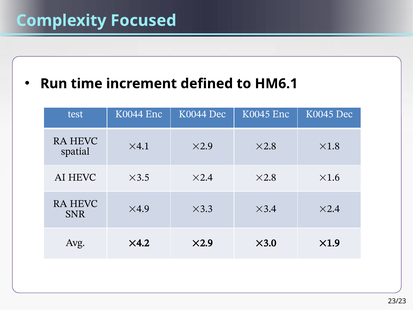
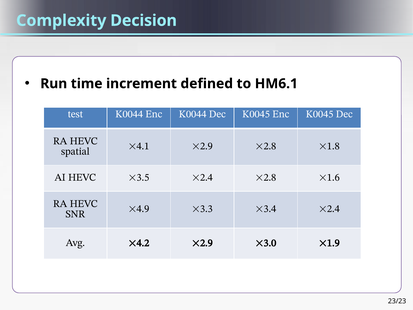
Focused: Focused -> Decision
